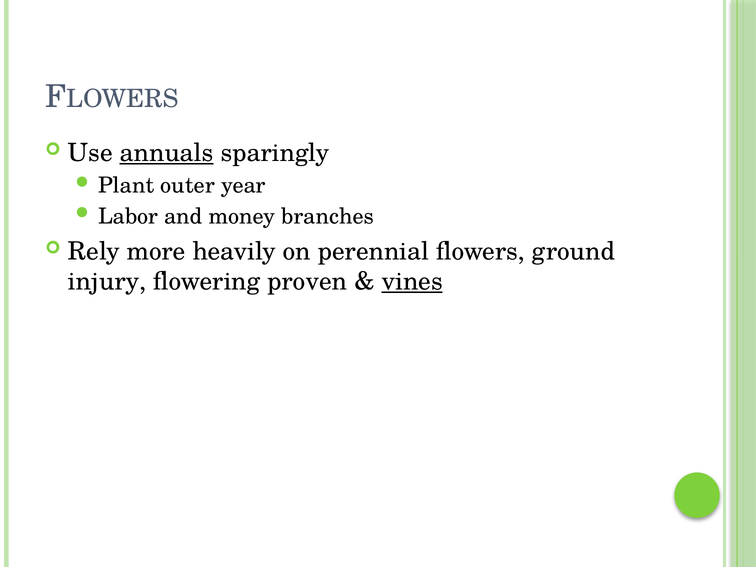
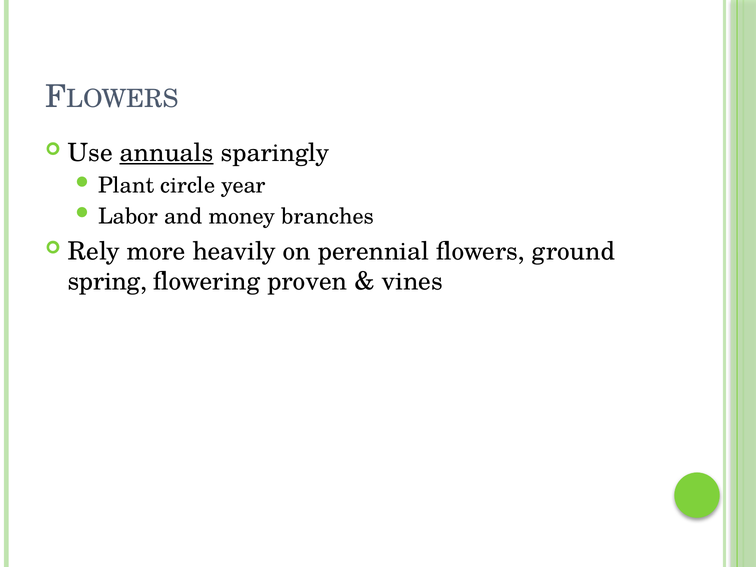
outer: outer -> circle
injury: injury -> spring
vines underline: present -> none
